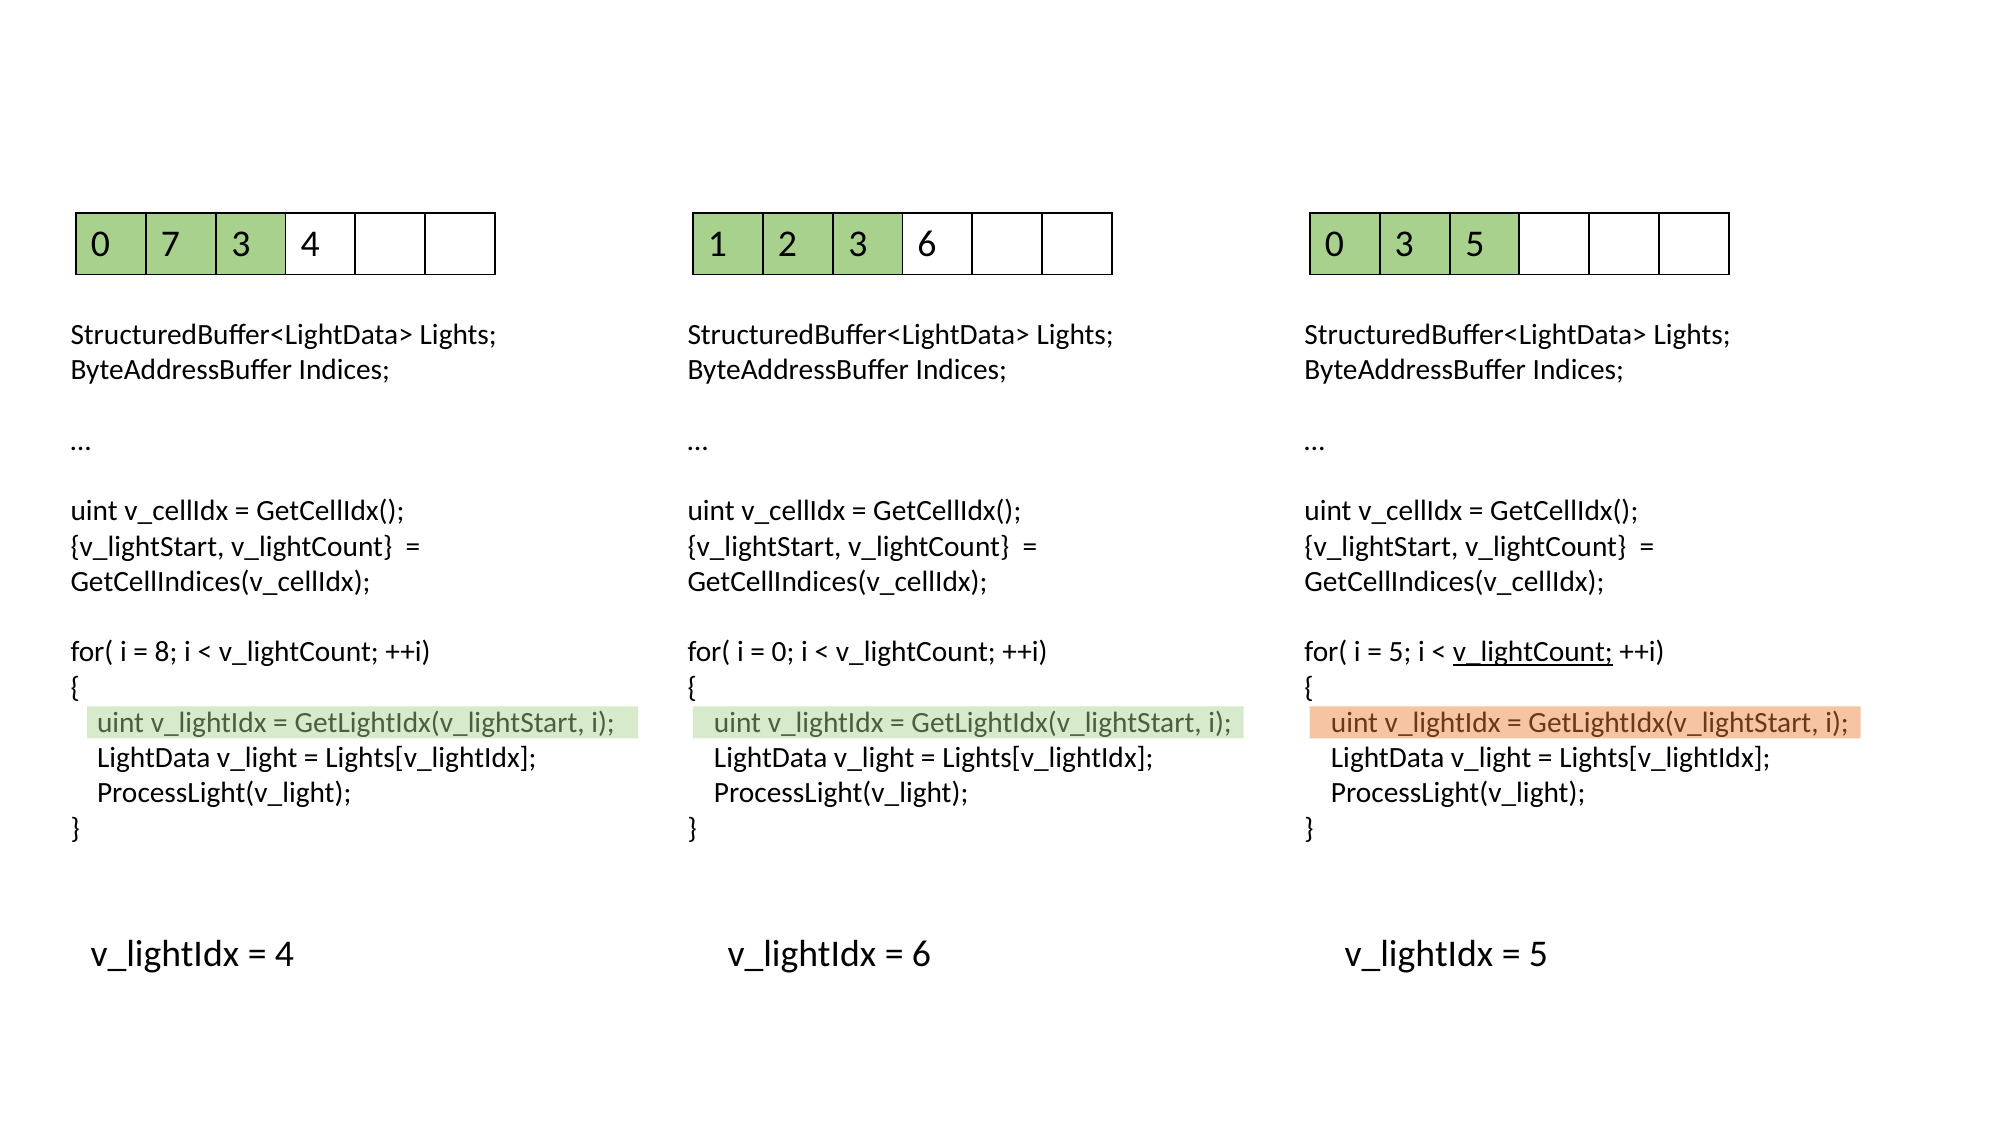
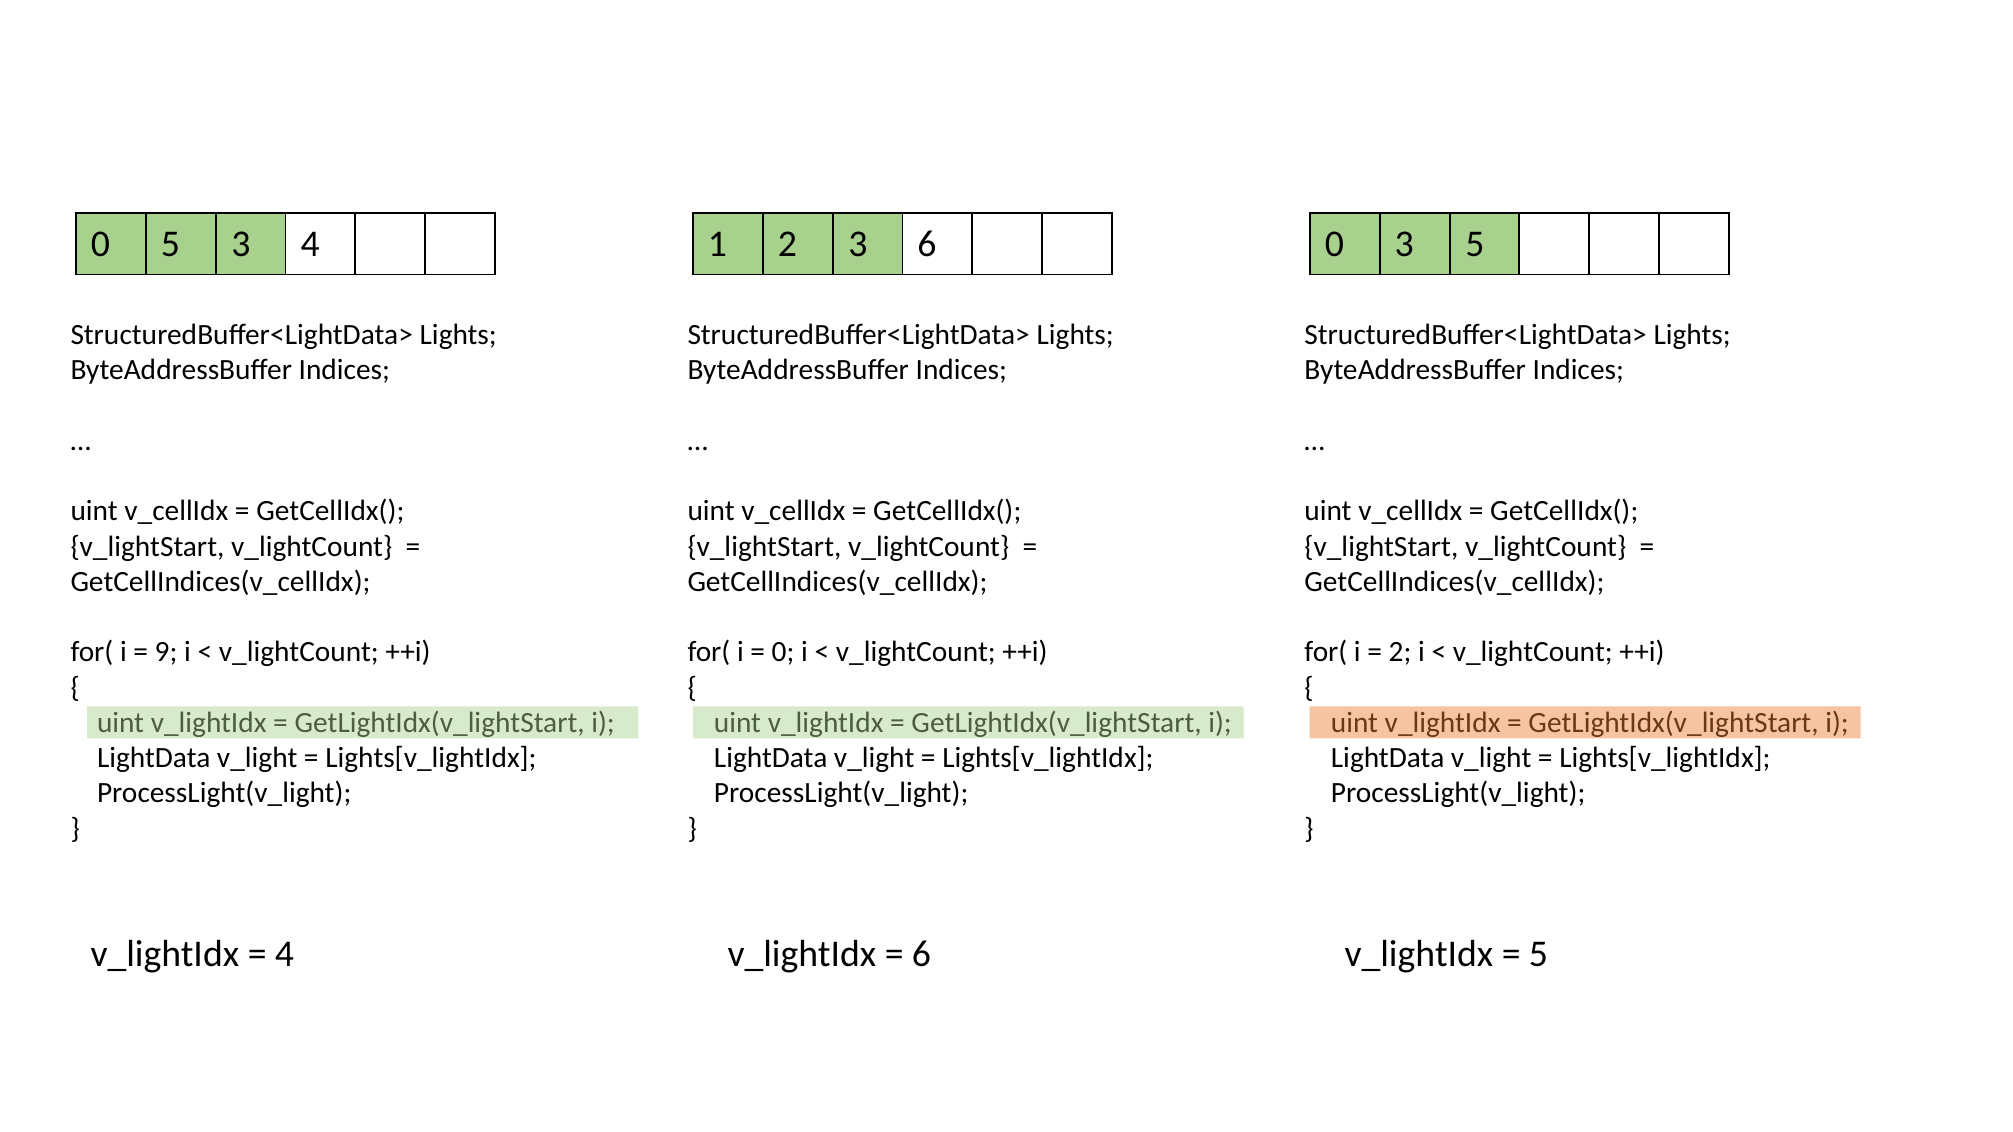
0 7: 7 -> 5
8: 8 -> 9
5 at (1400, 652): 5 -> 2
v_lightCount at (1533, 652) underline: present -> none
